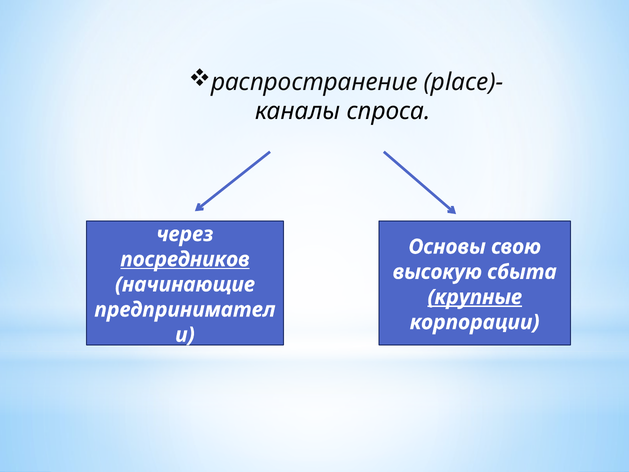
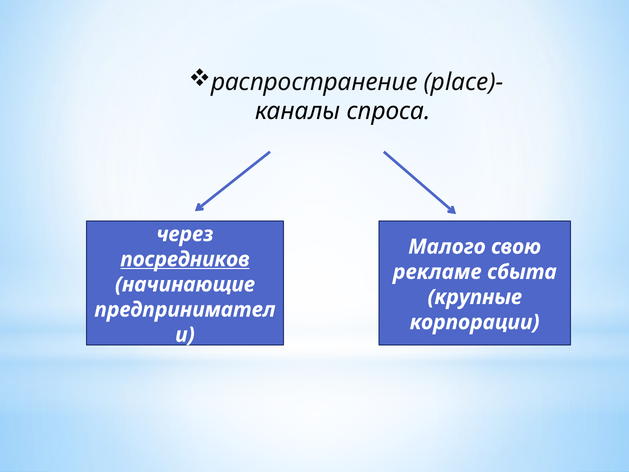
Основы: Основы -> Малого
высокую: высокую -> рекламе
крупные underline: present -> none
